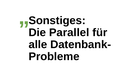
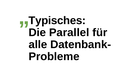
Sonstiges: Sonstiges -> Typisches
